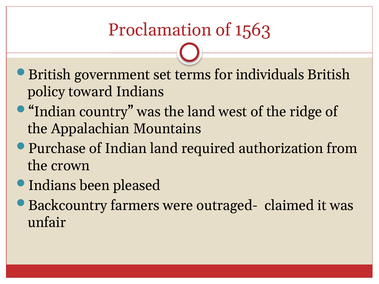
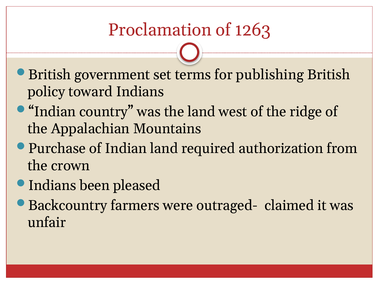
1563: 1563 -> 1263
individuals: individuals -> publishing
